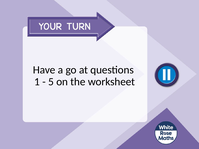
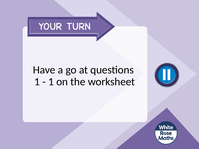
5 at (51, 82): 5 -> 1
